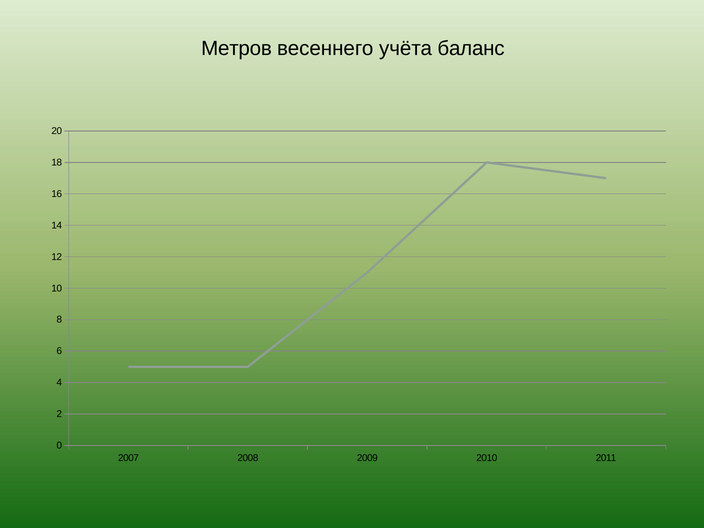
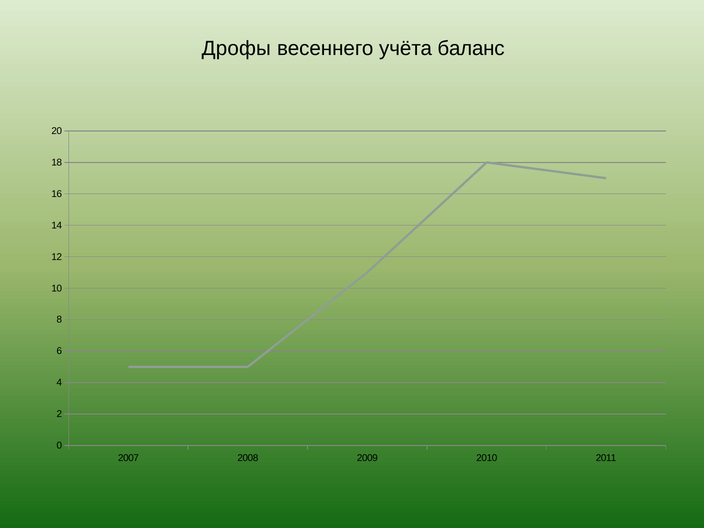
Метров: Метров -> Дрофы
